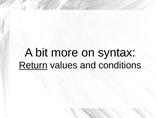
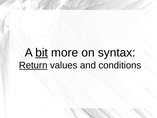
bit underline: none -> present
